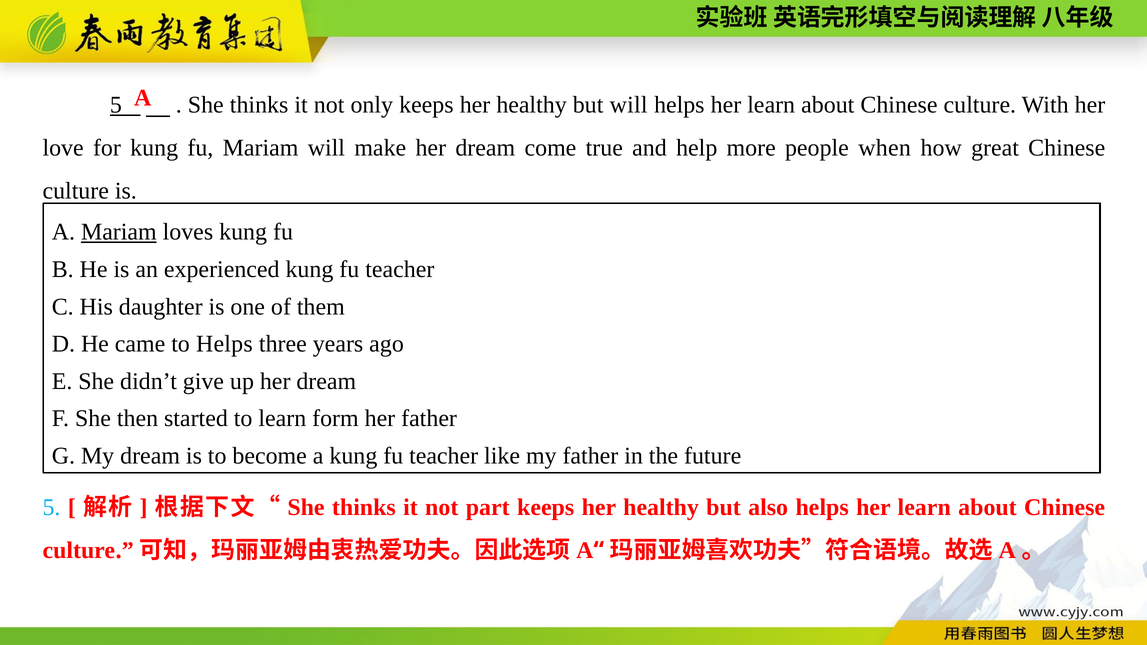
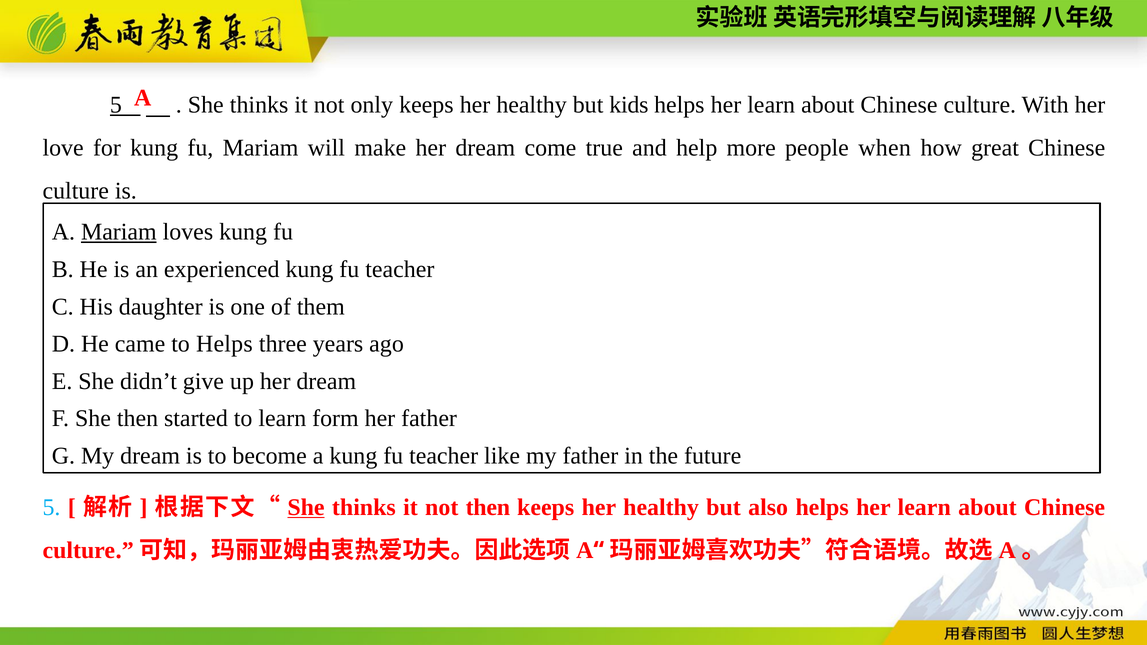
but will: will -> kids
She at (306, 507) underline: none -> present
not part: part -> then
